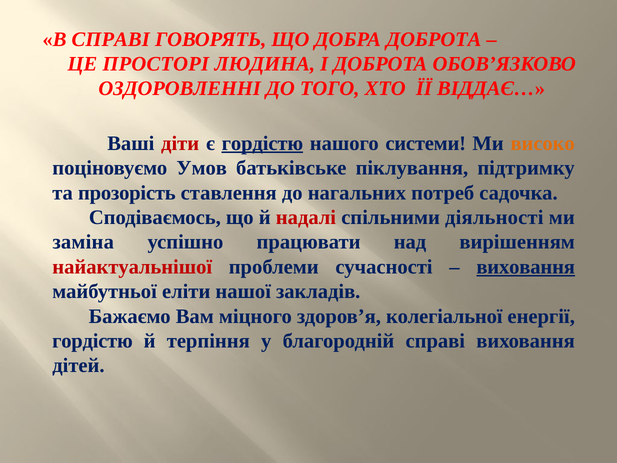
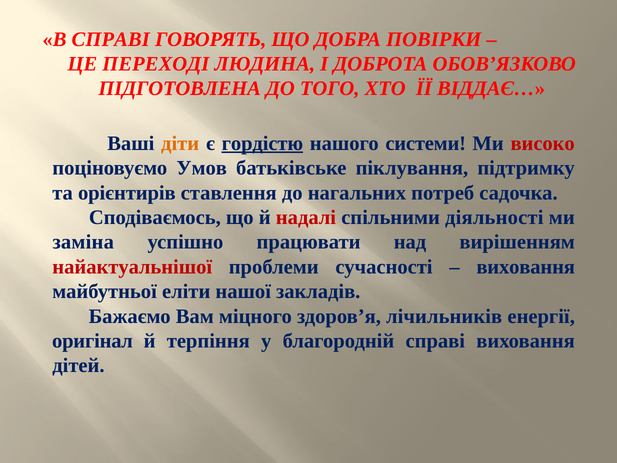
ДОБРА ДОБРОТА: ДОБРОТА -> ПОВІРКИ
ПРОСТОРІ: ПРОСТОРІ -> ПЕРЕХОДІ
ОЗДОРОВЛЕННІ: ОЗДОРОВЛЕННІ -> ПІДГОТОВЛЕНА
діти colour: red -> orange
високо colour: orange -> red
прозорість: прозорість -> орієнтирів
виховання at (526, 267) underline: present -> none
колегіальної: колегіальної -> лічильників
гордістю at (92, 341): гордістю -> оригінал
